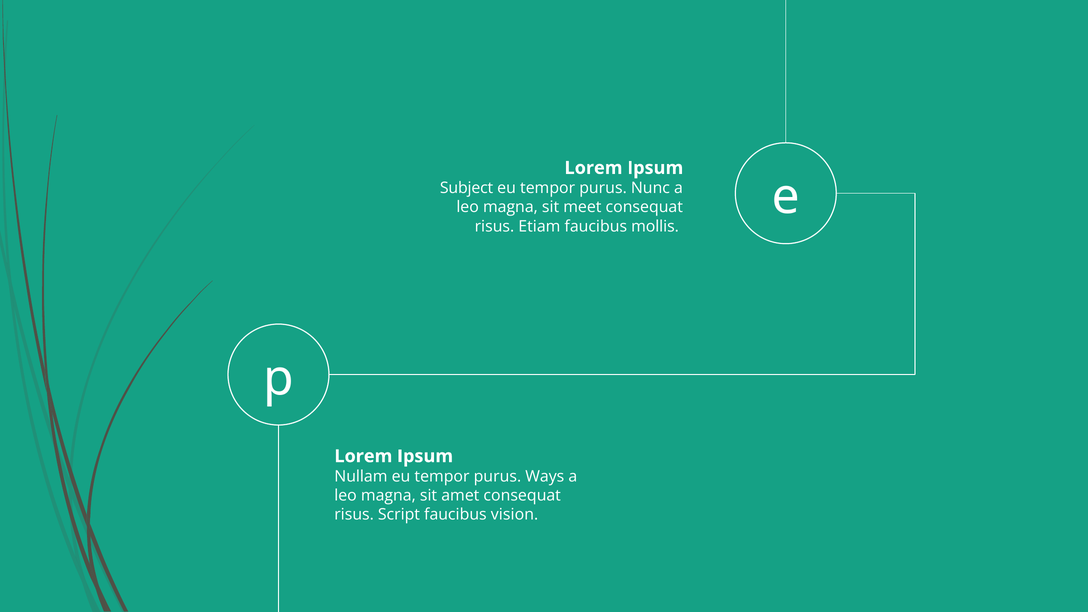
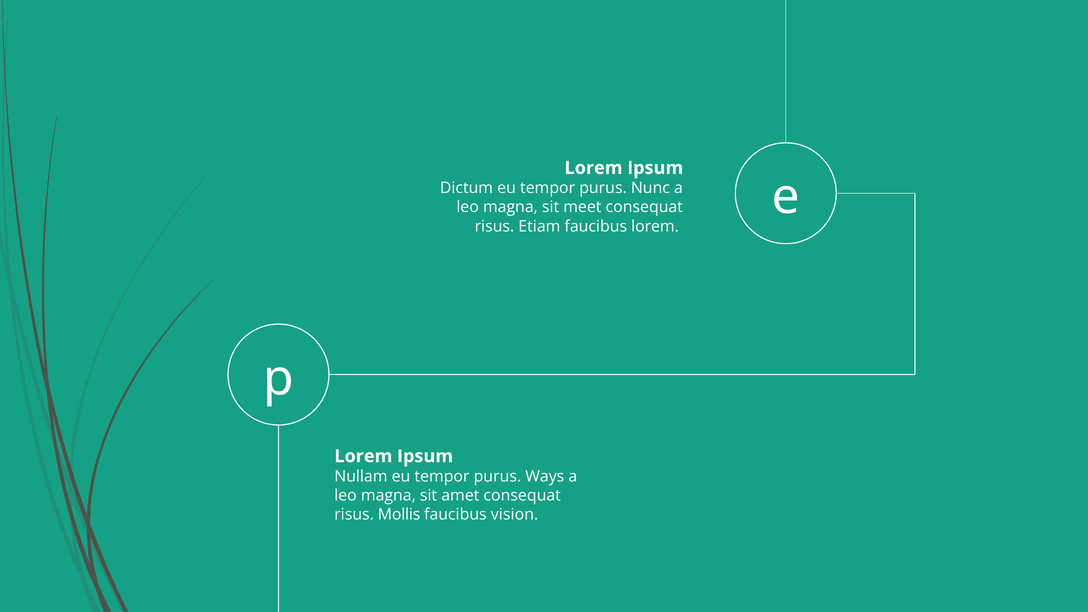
Subject: Subject -> Dictum
faucibus mollis: mollis -> lorem
Script: Script -> Mollis
